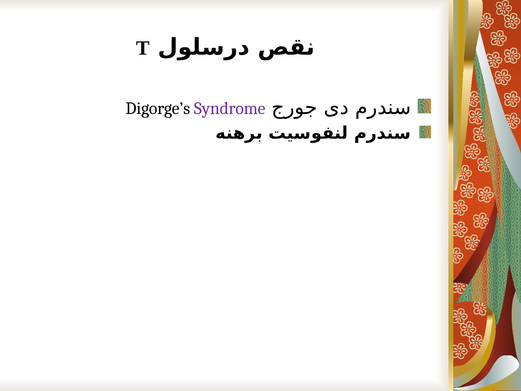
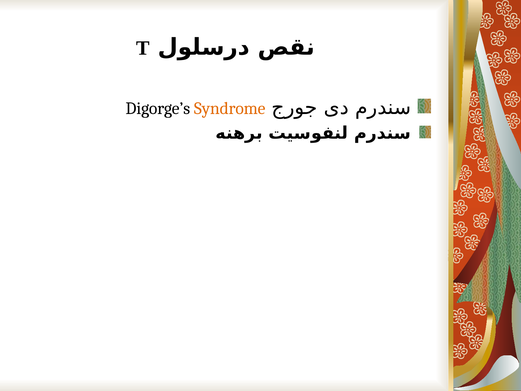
Syndrome colour: purple -> orange
